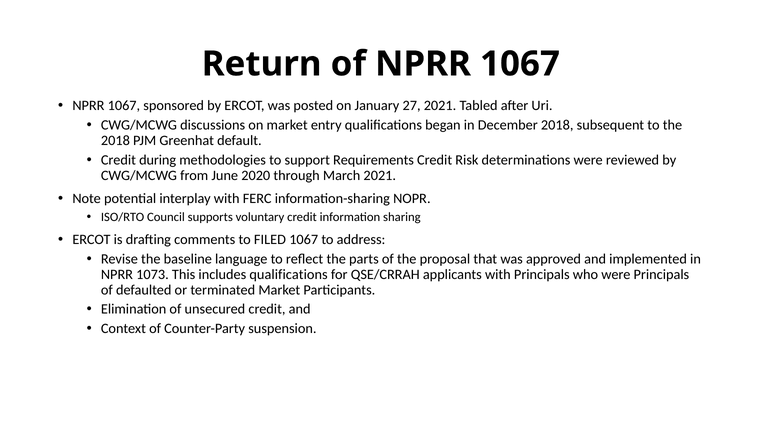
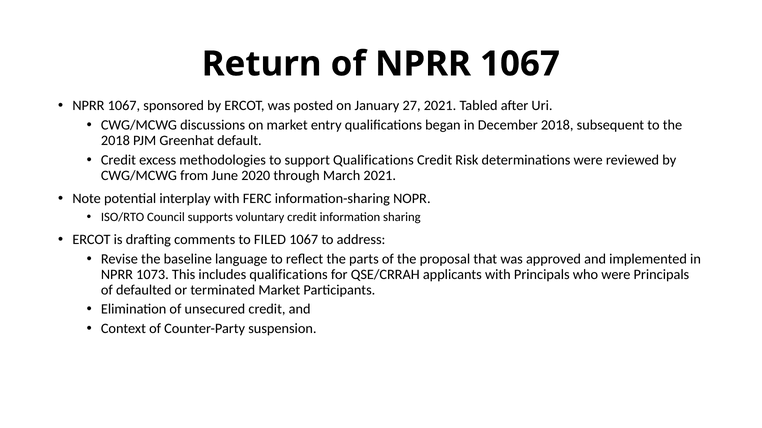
during: during -> excess
support Requirements: Requirements -> Qualifications
